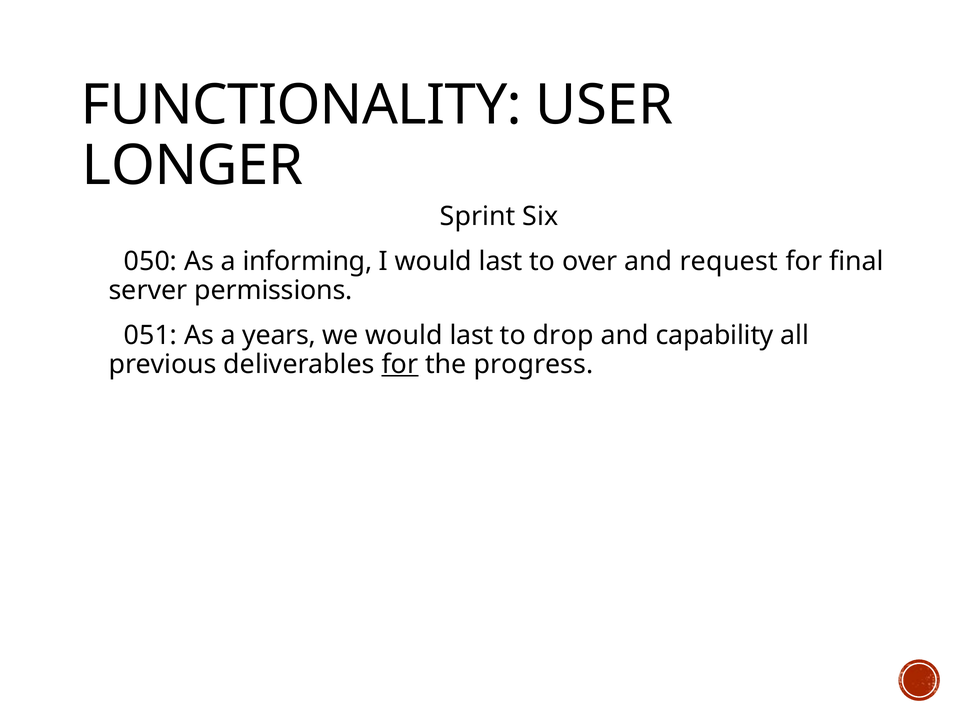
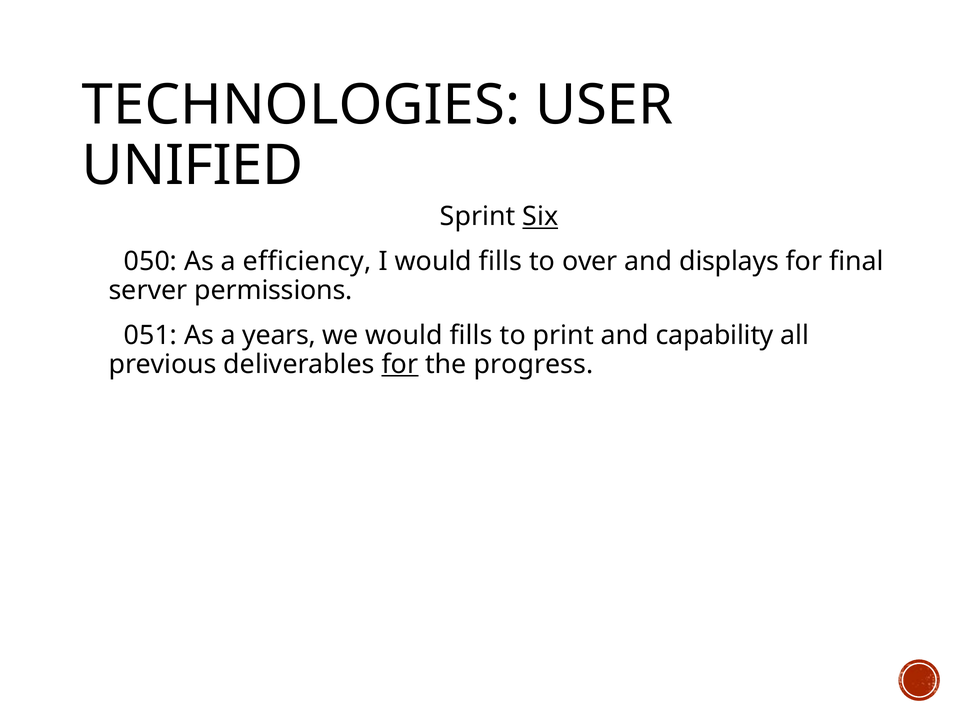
FUNCTIONALITY: FUNCTIONALITY -> TECHNOLOGIES
LONGER: LONGER -> UNIFIED
Six underline: none -> present
informing: informing -> efficiency
I would last: last -> fills
request: request -> displays
we would last: last -> fills
drop: drop -> print
